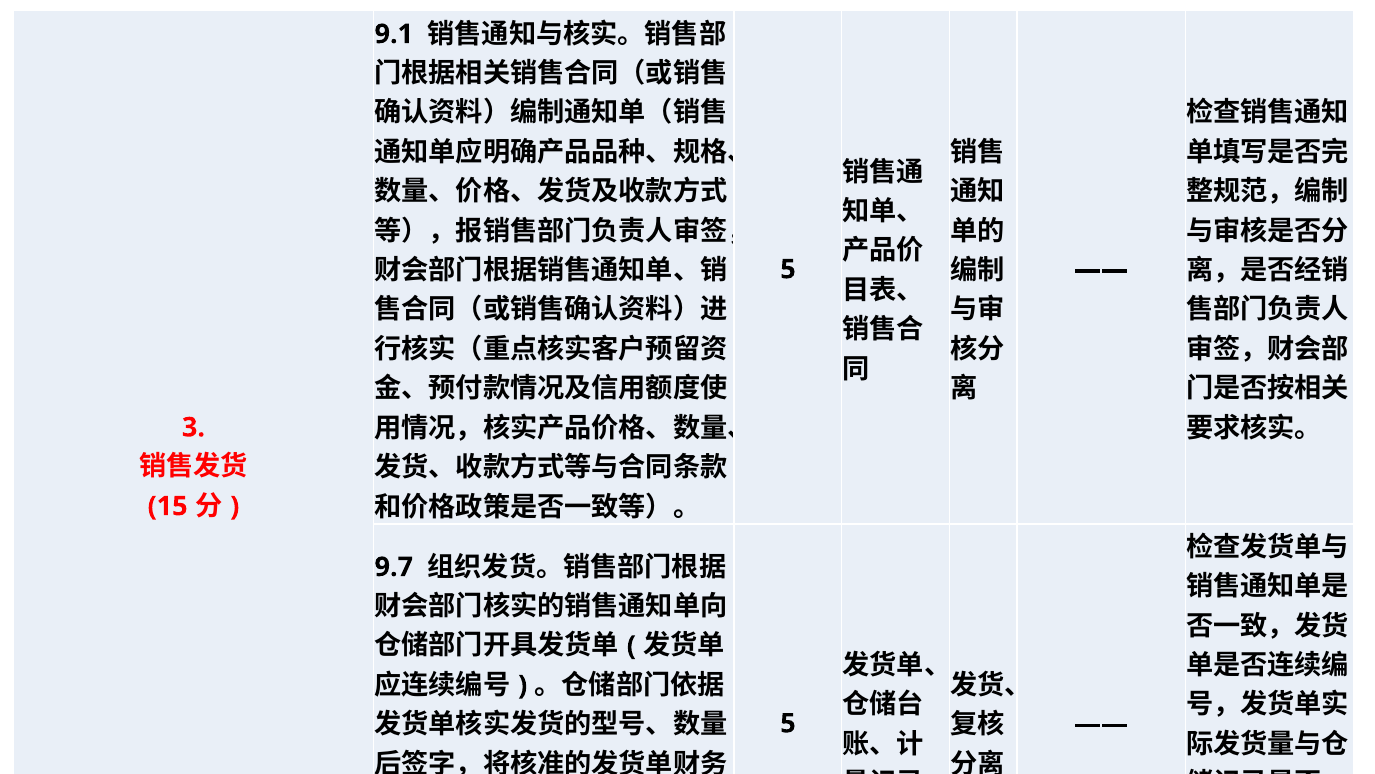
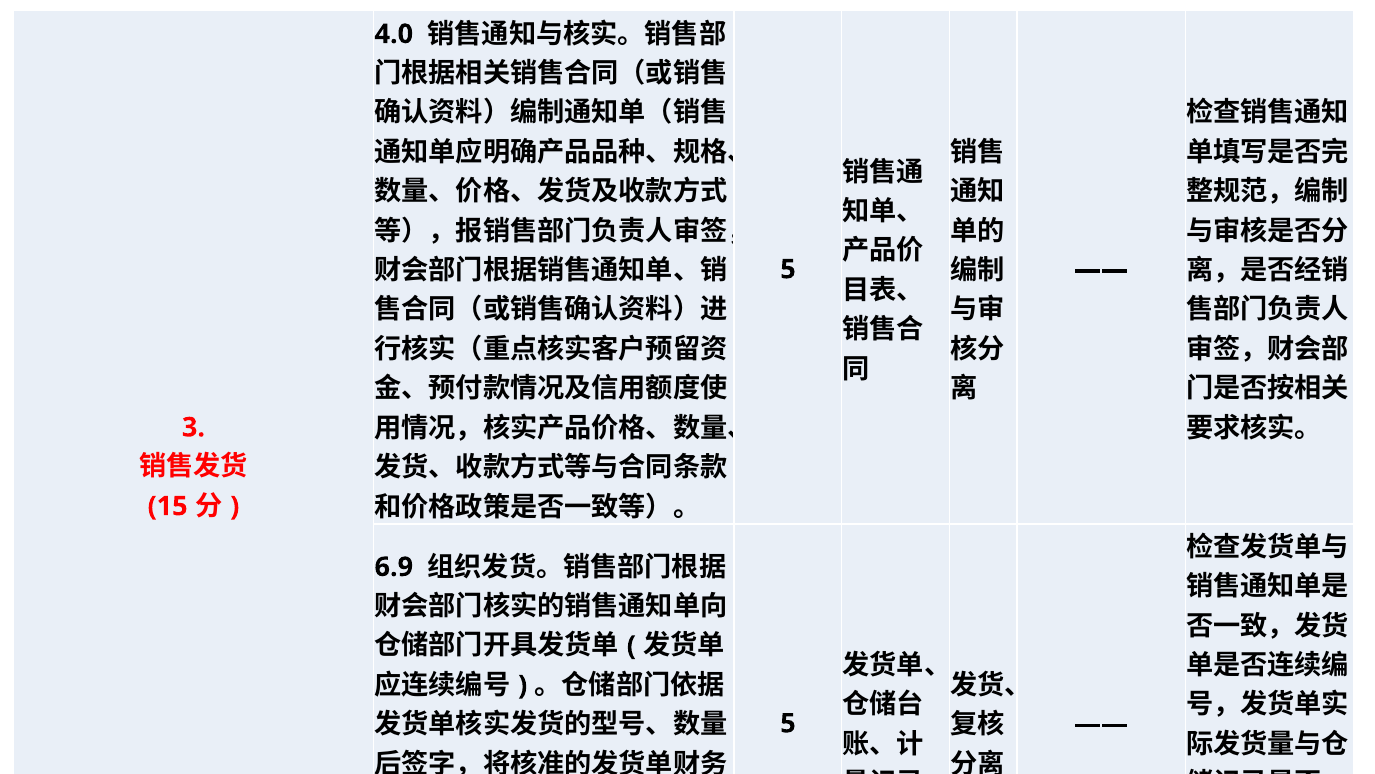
9.1: 9.1 -> 4.0
9.7: 9.7 -> 6.9
